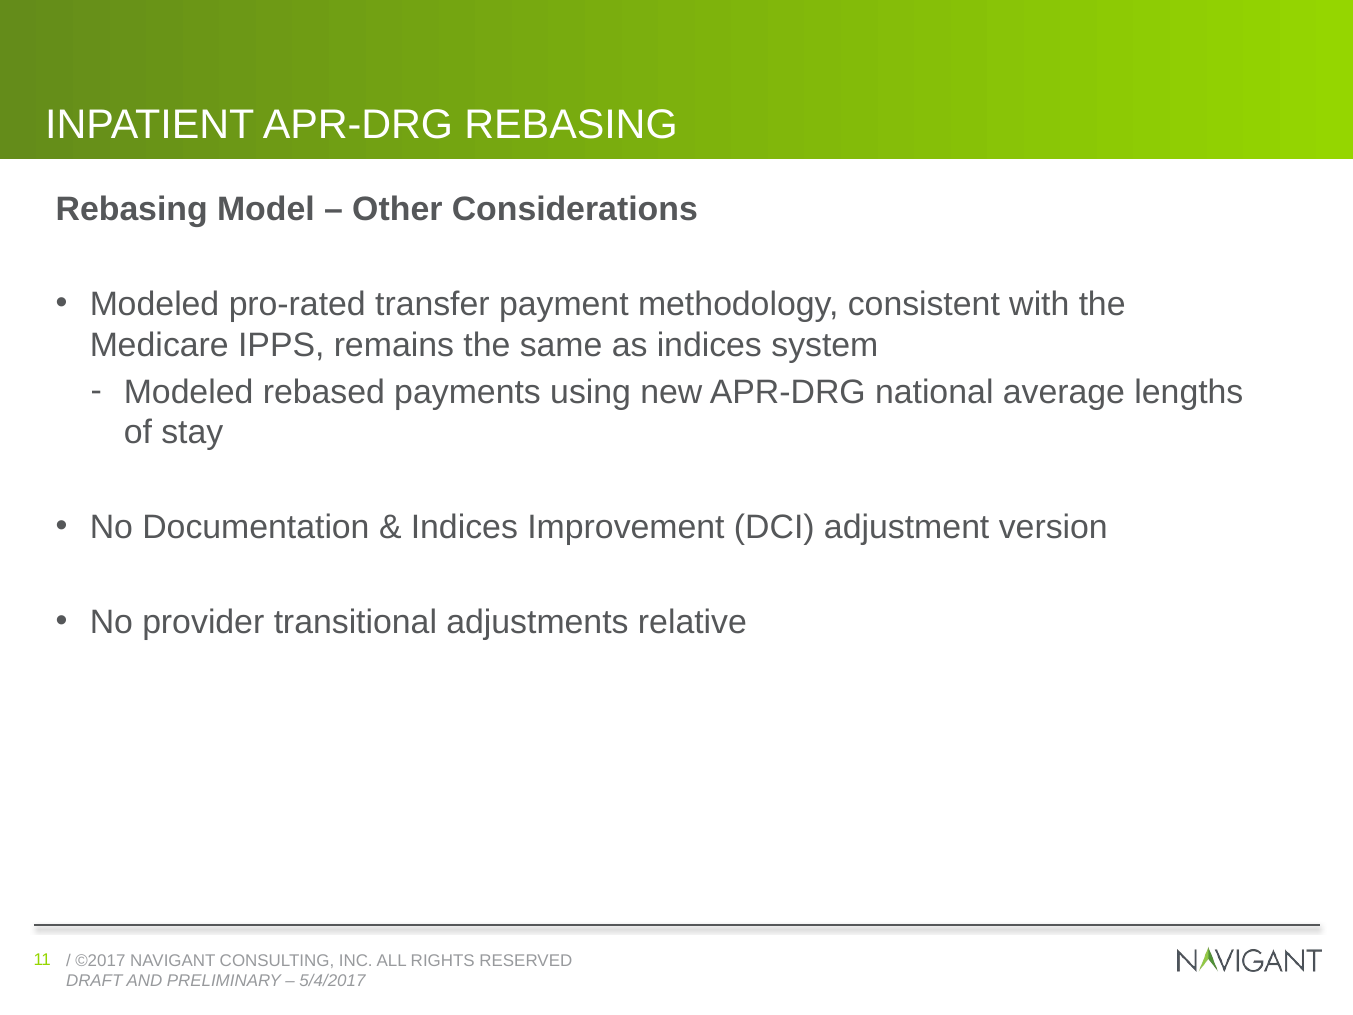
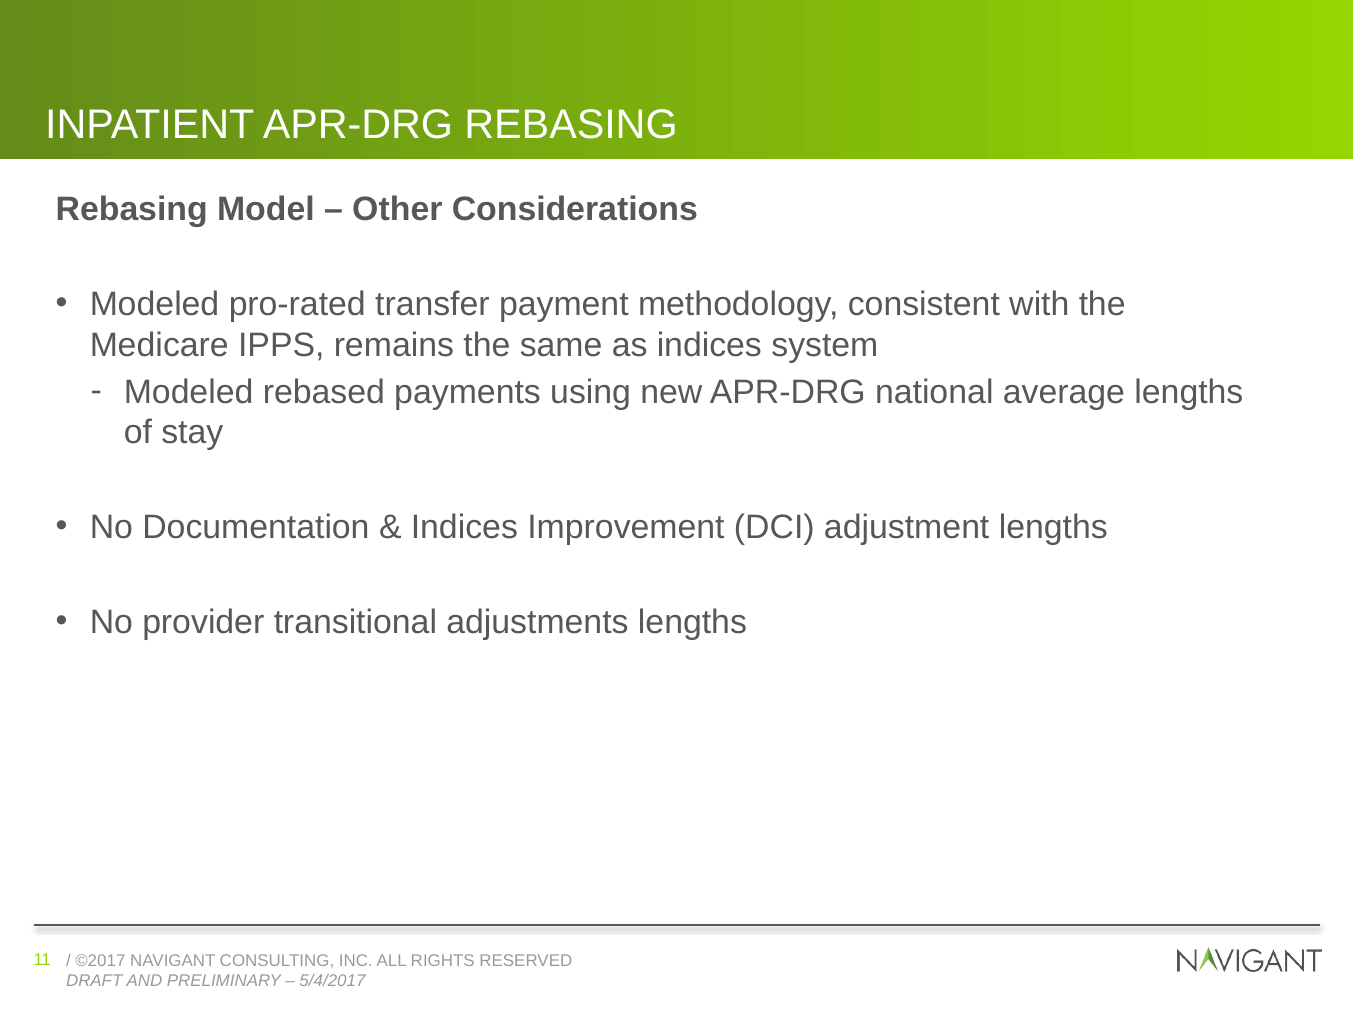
adjustment version: version -> lengths
adjustments relative: relative -> lengths
